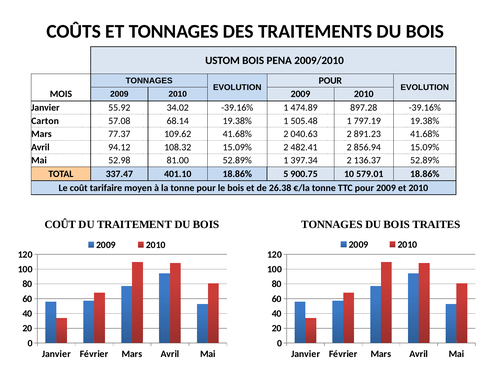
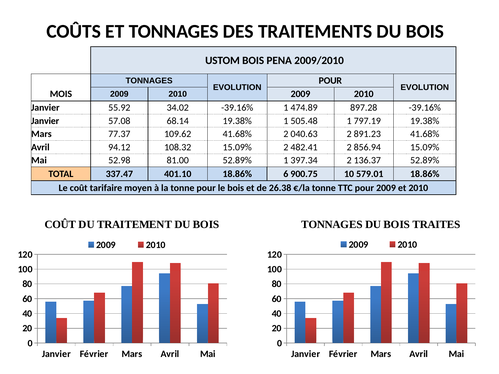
Carton at (45, 121): Carton -> Janvier
5: 5 -> 6
